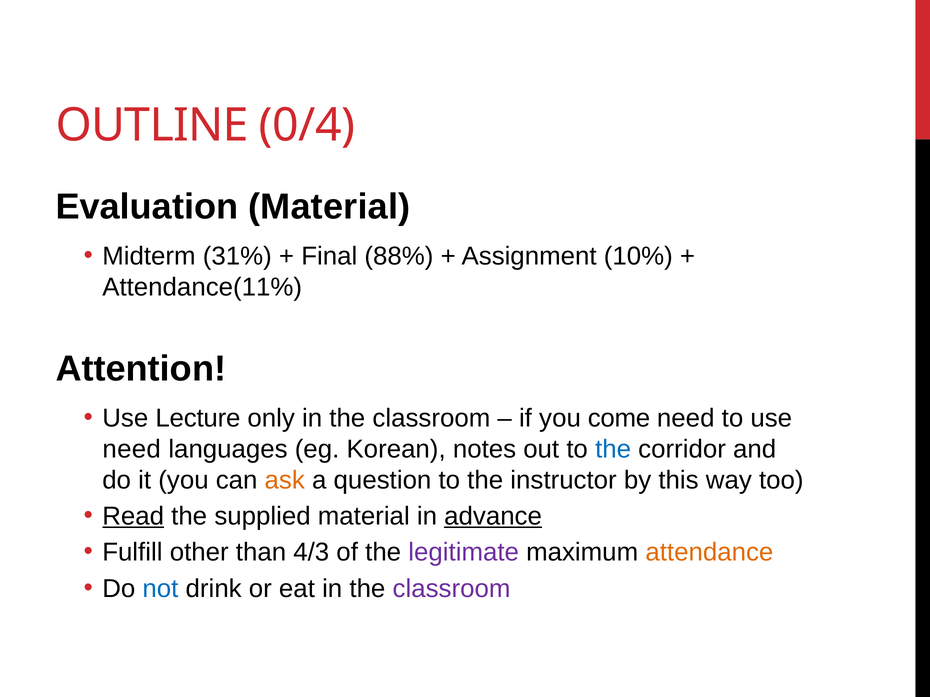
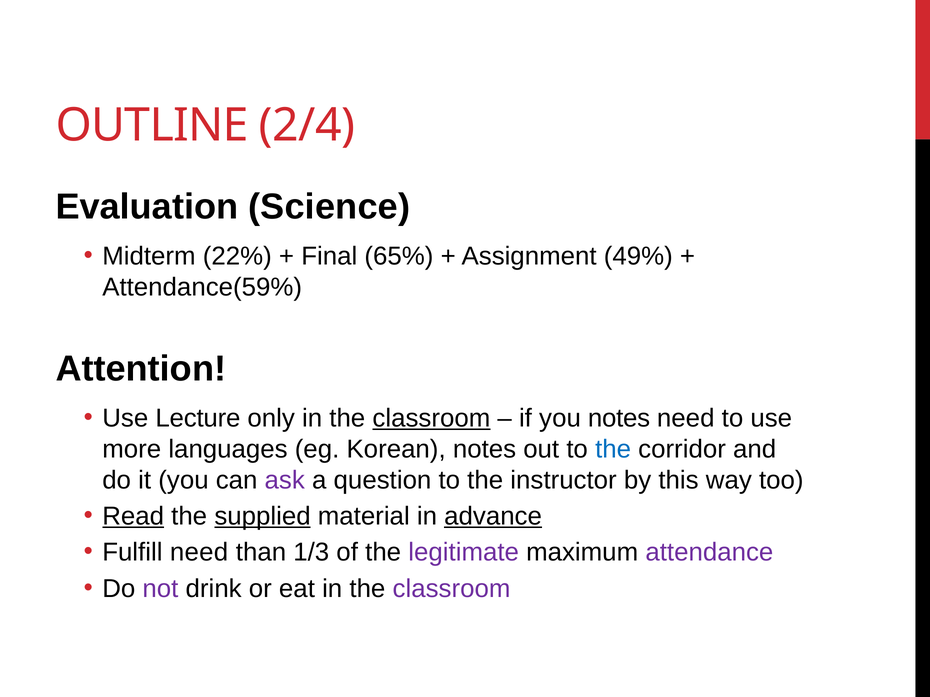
0/4: 0/4 -> 2/4
Evaluation Material: Material -> Science
31%: 31% -> 22%
88%: 88% -> 65%
10%: 10% -> 49%
Attendance(11%: Attendance(11% -> Attendance(59%
classroom at (431, 418) underline: none -> present
you come: come -> notes
need at (132, 449): need -> more
ask colour: orange -> purple
supplied underline: none -> present
Fulfill other: other -> need
4/3: 4/3 -> 1/3
attendance colour: orange -> purple
not colour: blue -> purple
